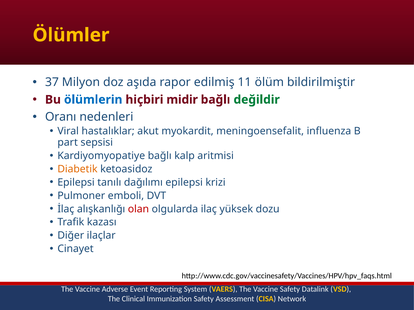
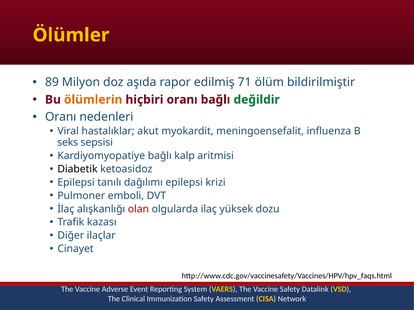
37: 37 -> 89
11: 11 -> 71
ölümlerin colour: blue -> orange
hiçbiri midir: midir -> oranı
part: part -> seks
Diabetik colour: orange -> black
